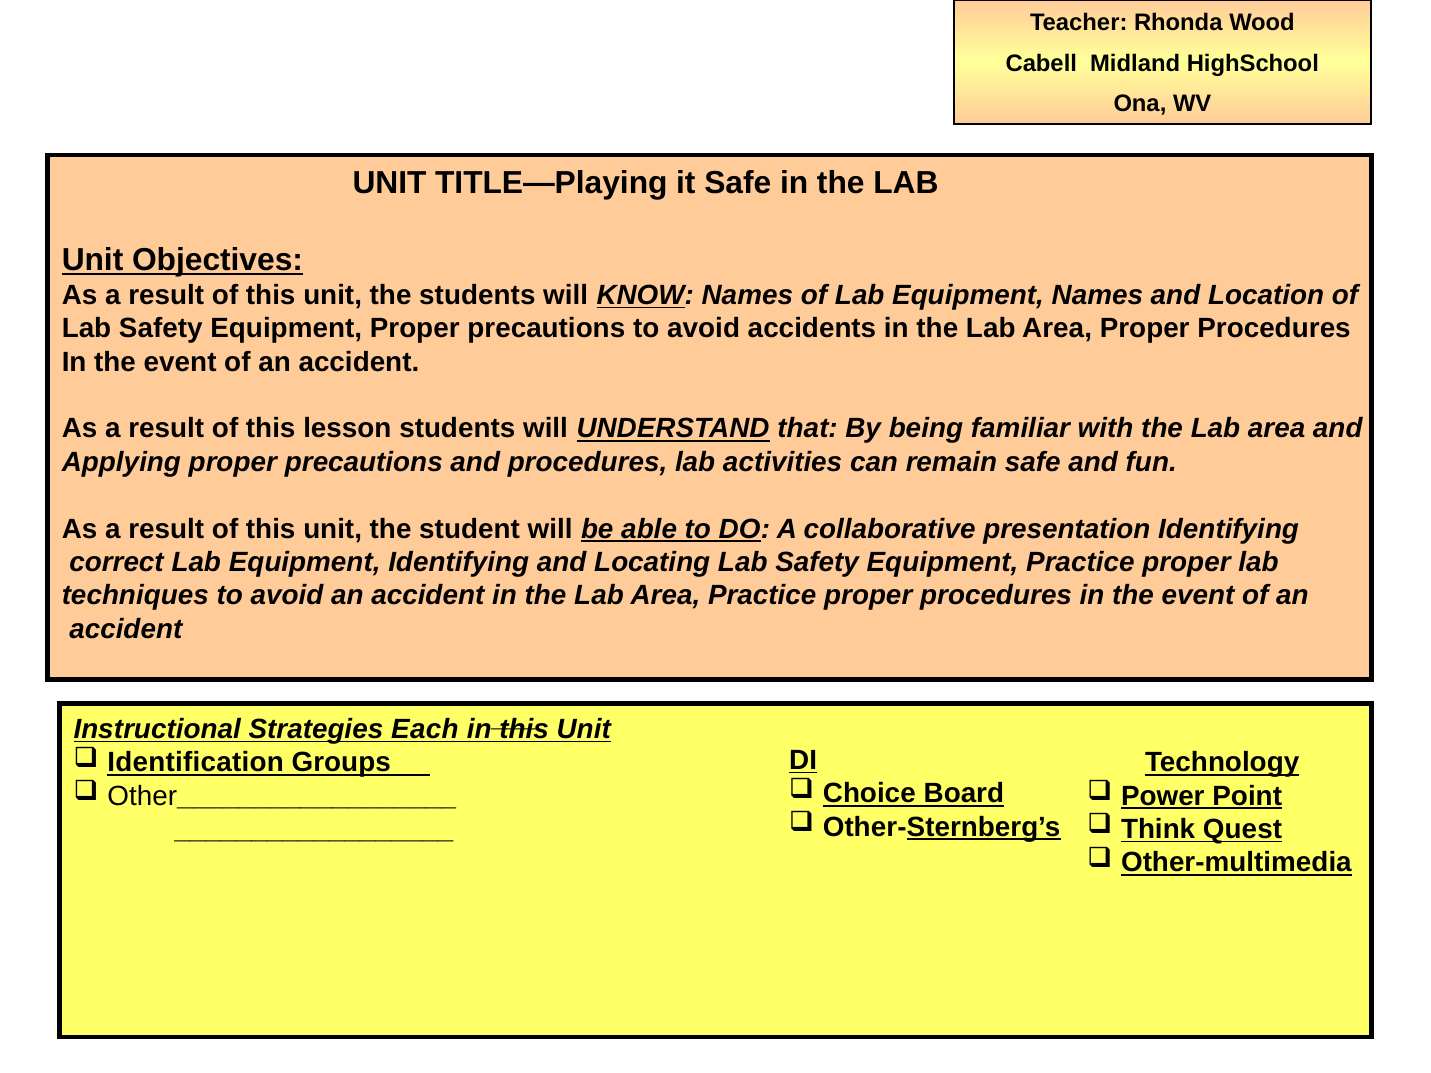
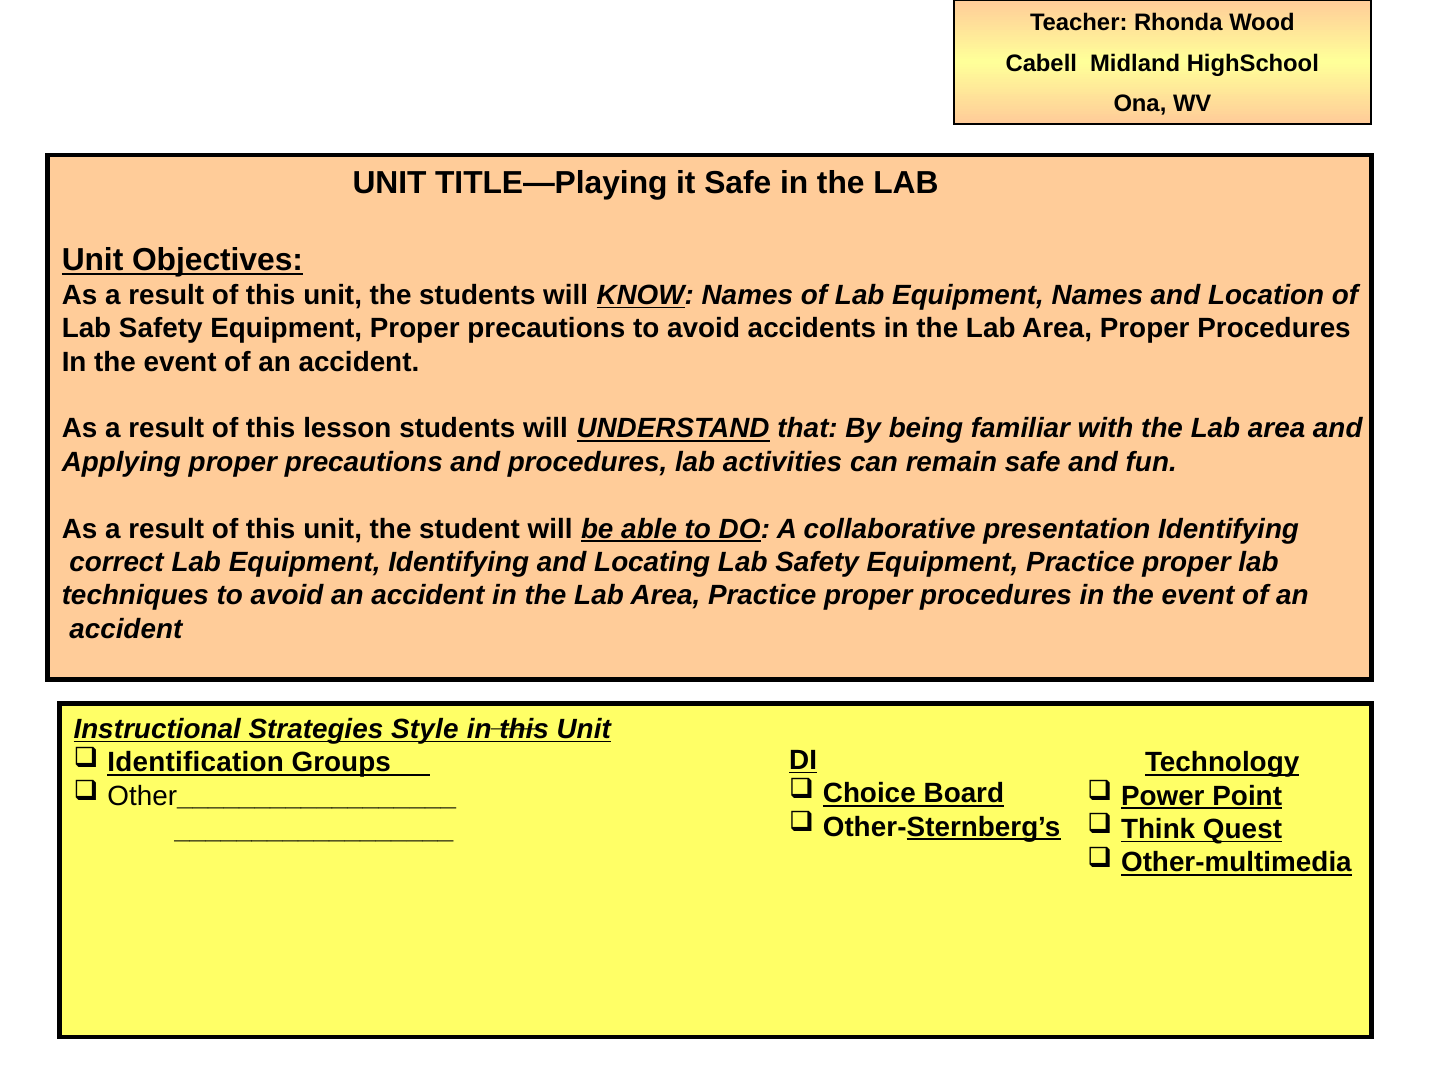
Each: Each -> Style
